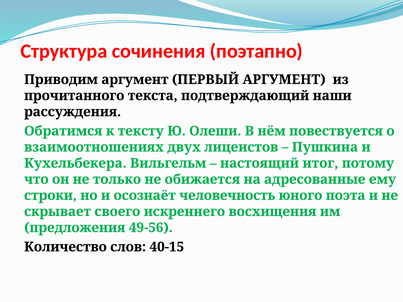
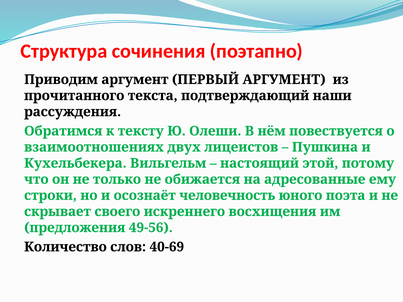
итог: итог -> этой
40-15: 40-15 -> 40-69
